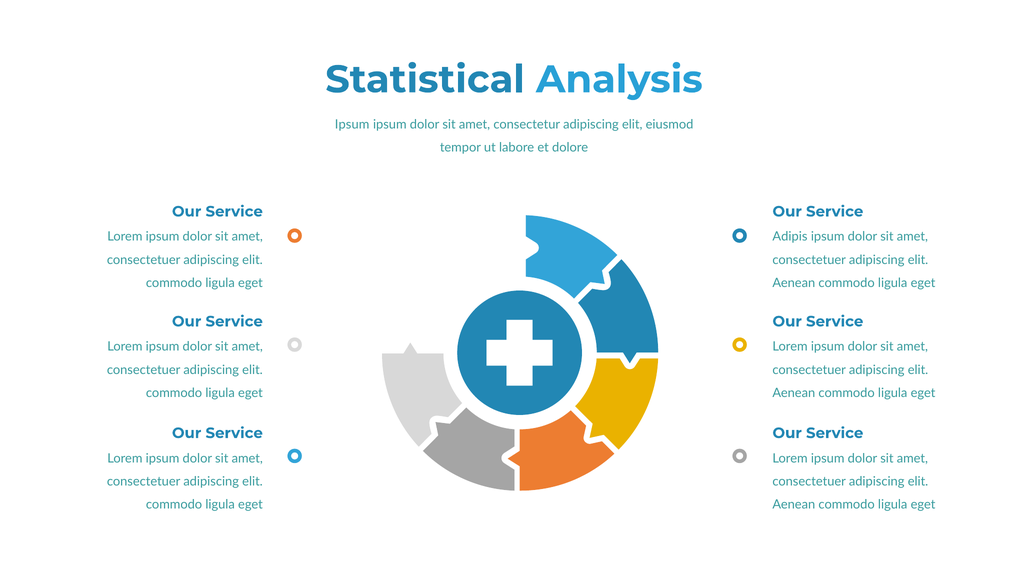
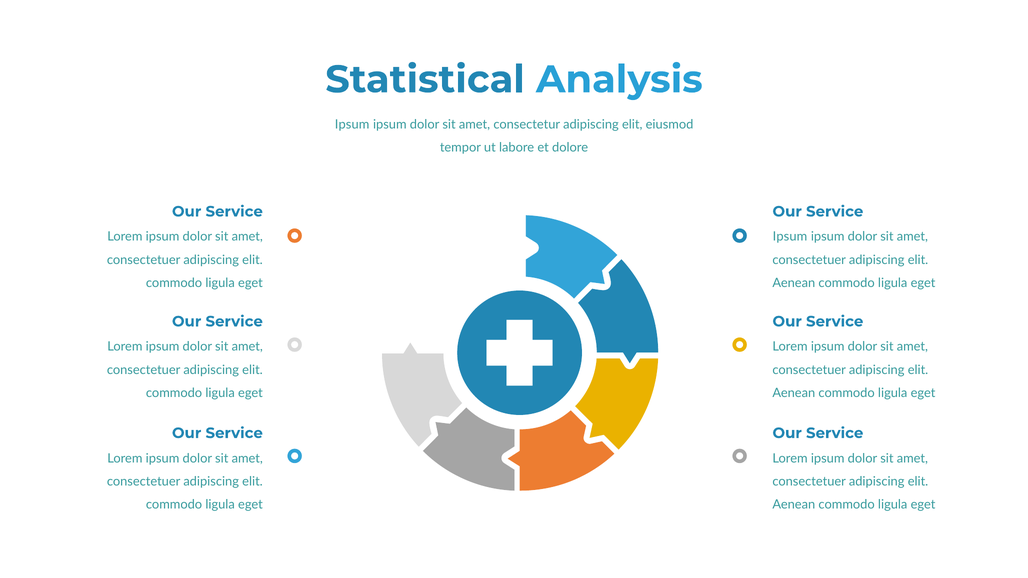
Adipis at (790, 237): Adipis -> Ipsum
